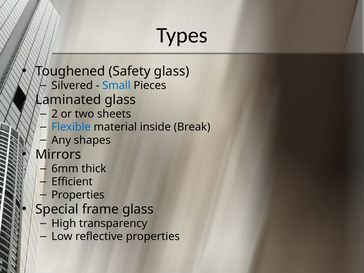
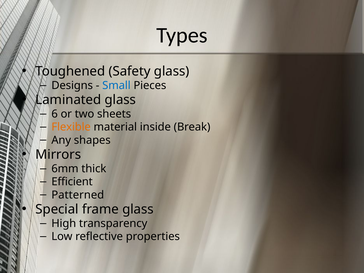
Silvered: Silvered -> Designs
2: 2 -> 6
Flexible colour: blue -> orange
Properties at (78, 195): Properties -> Patterned
